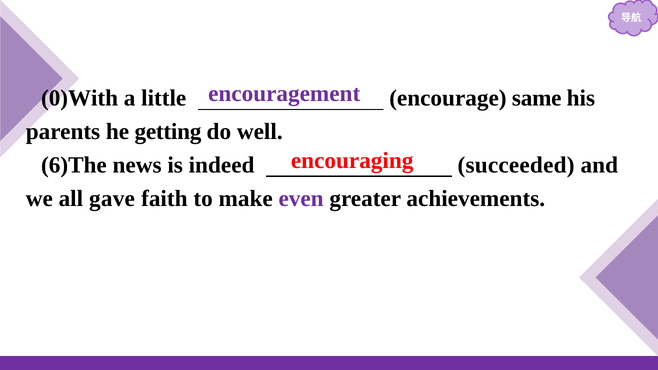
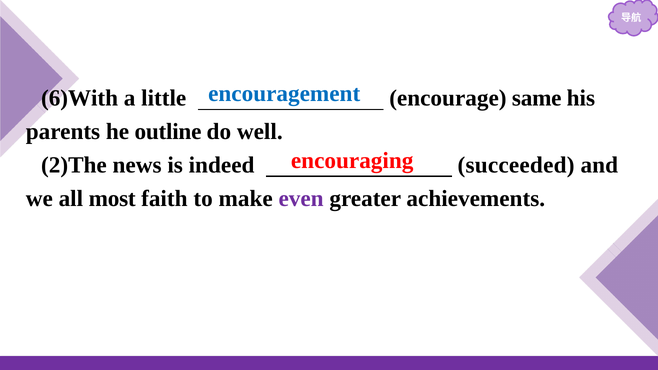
encouragement colour: purple -> blue
0)With: 0)With -> 6)With
getting: getting -> outline
6)The: 6)The -> 2)The
gave: gave -> most
